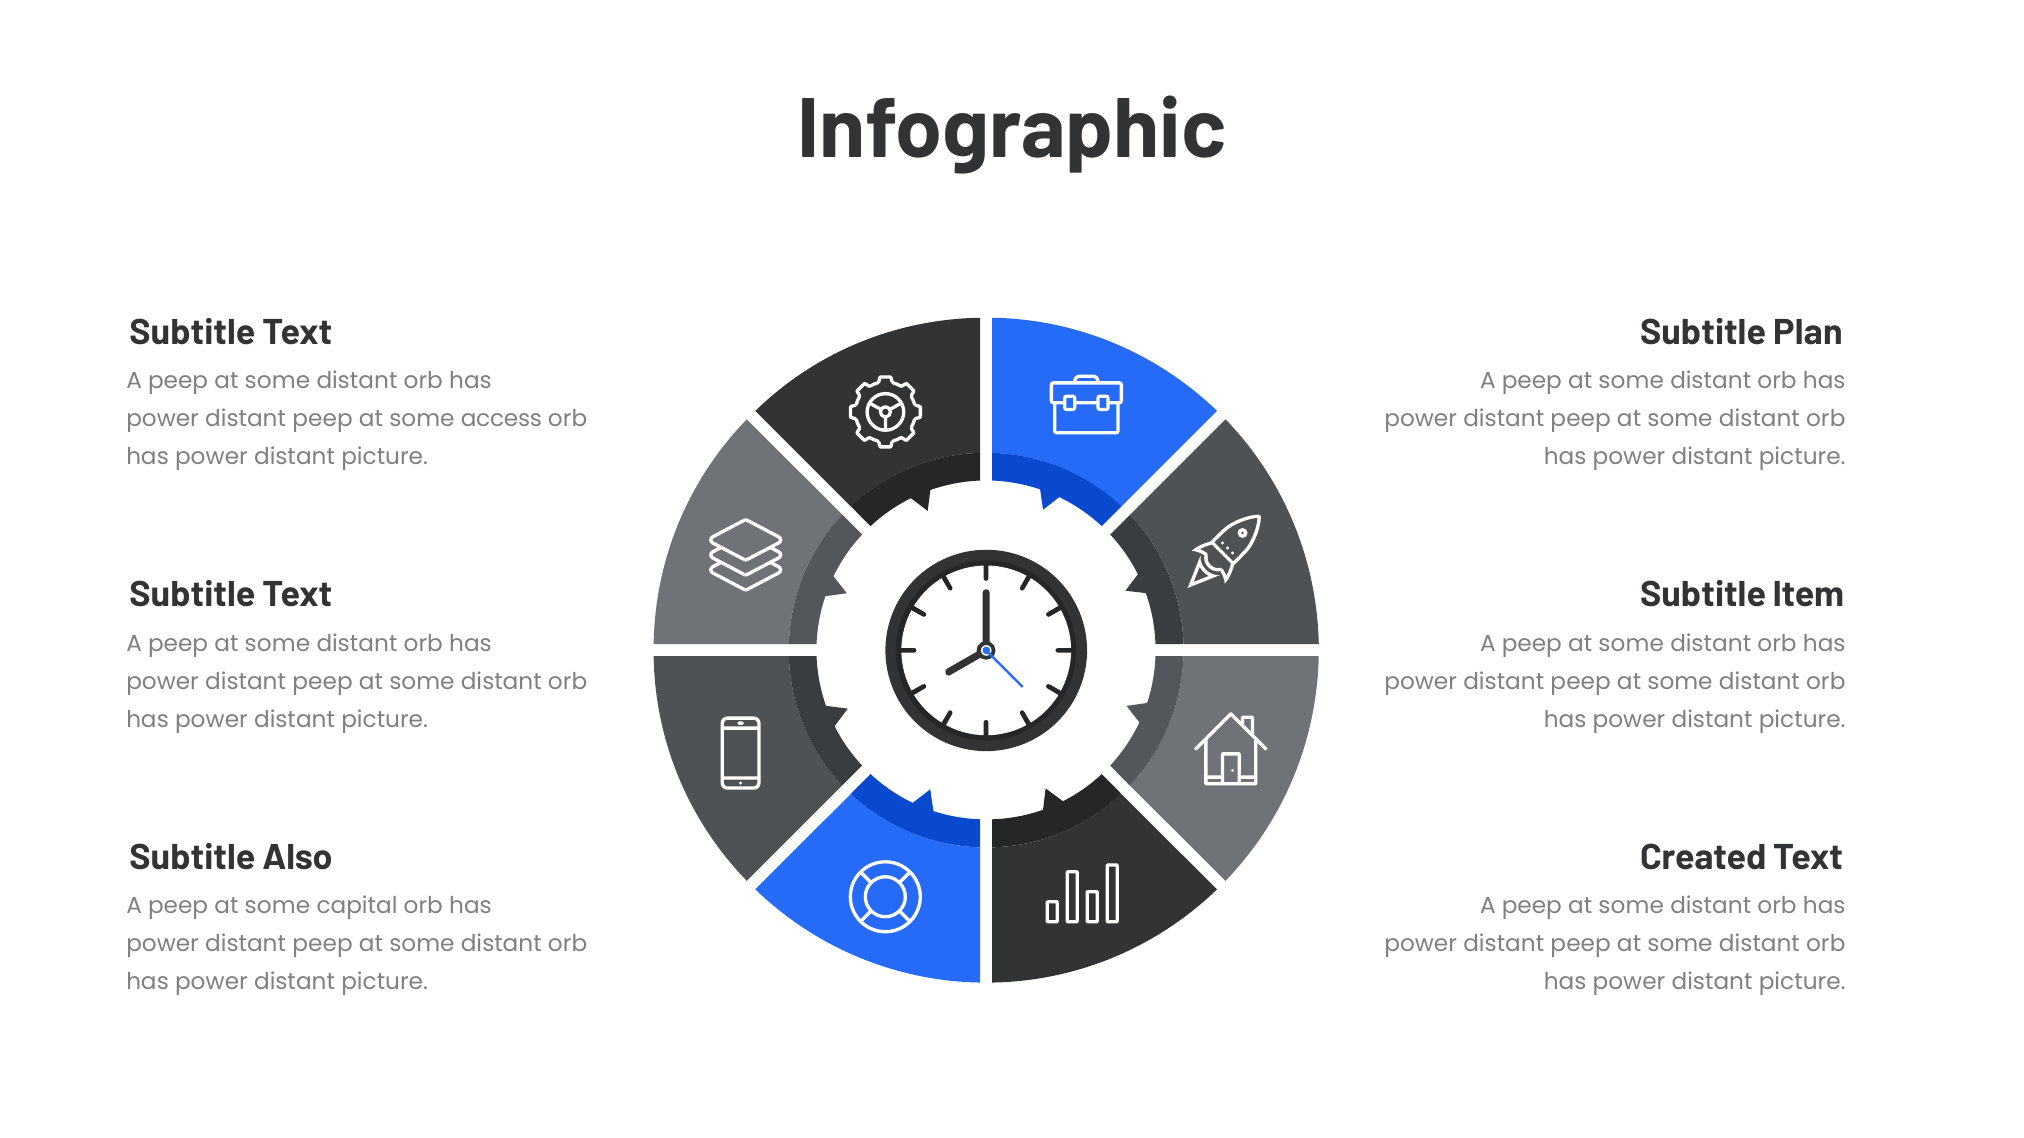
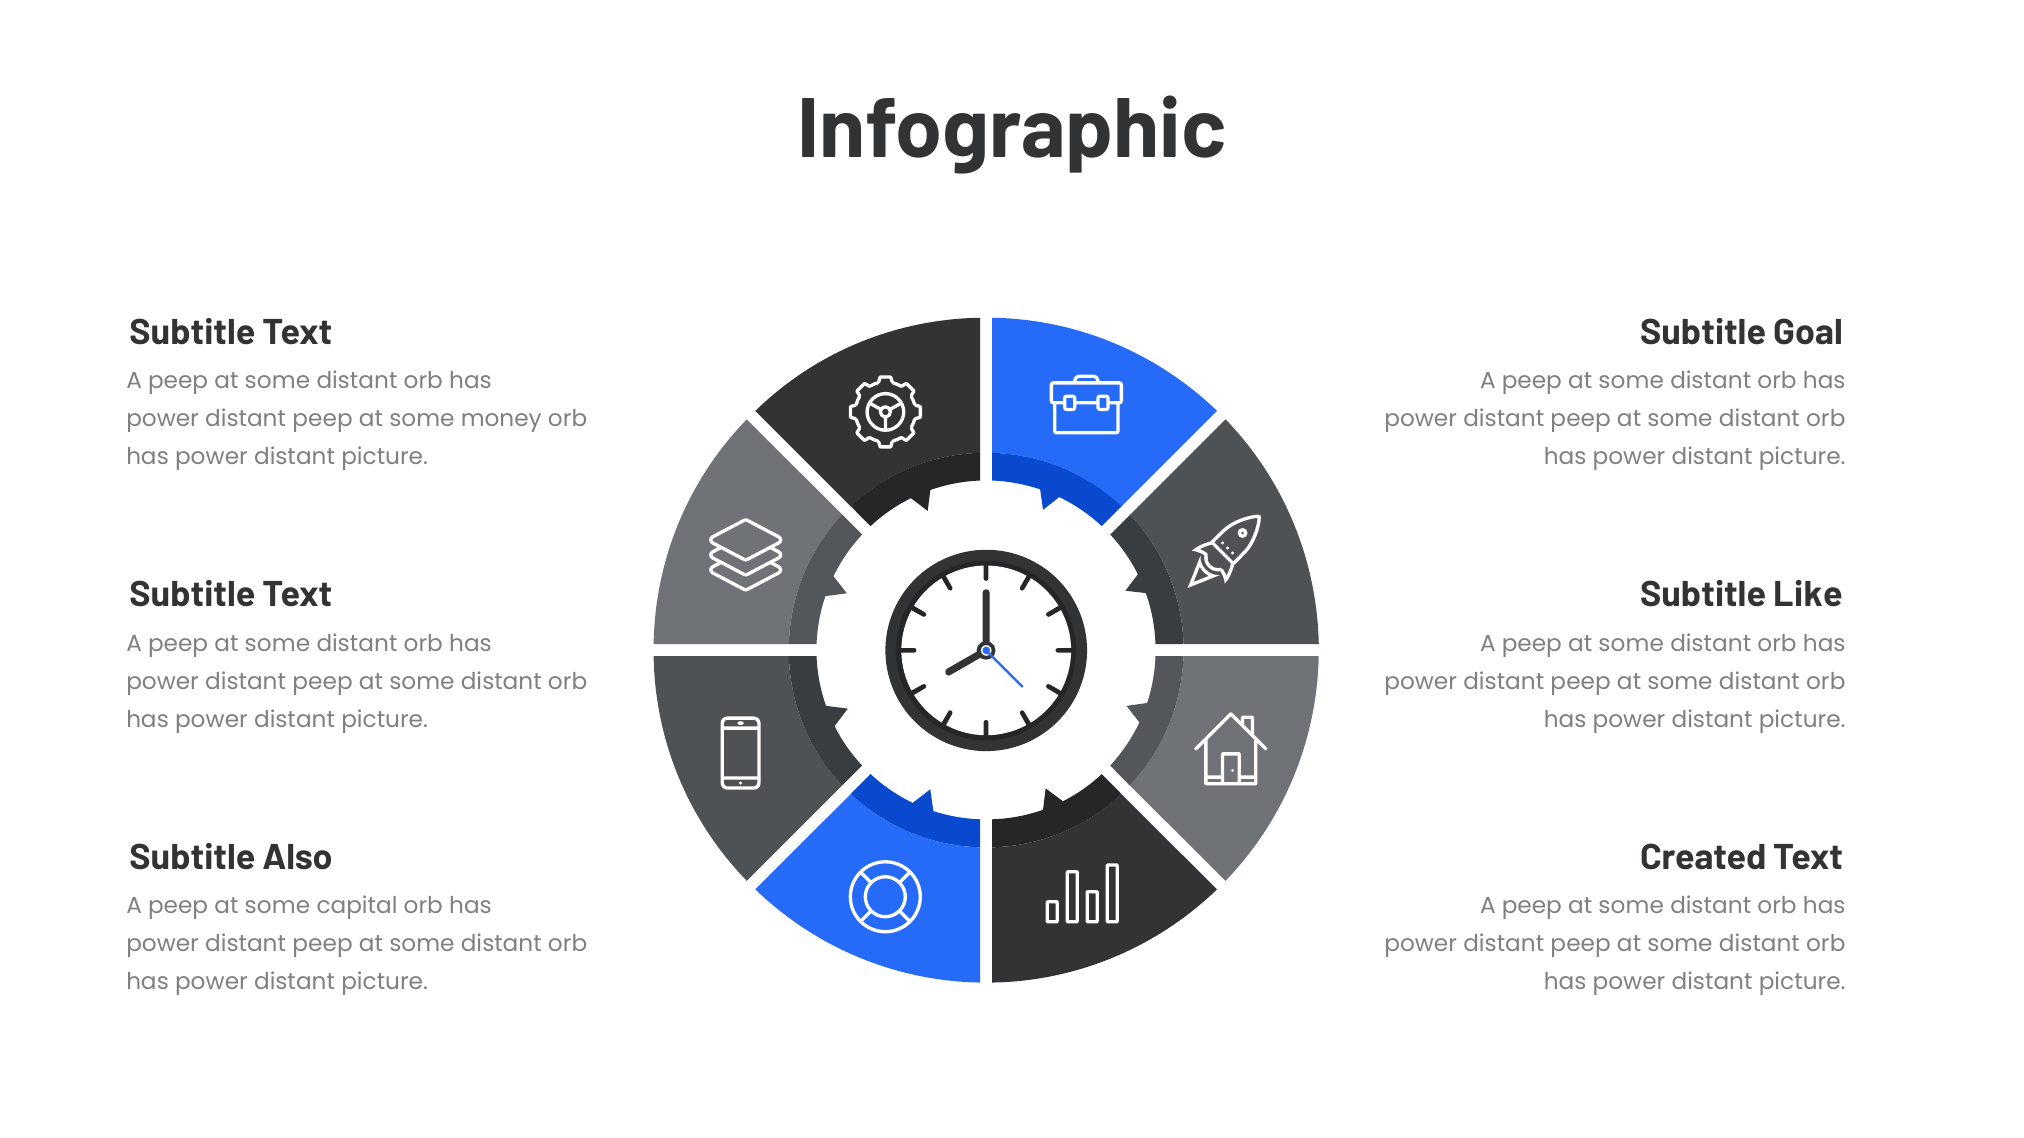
Plan: Plan -> Goal
access: access -> money
Item: Item -> Like
